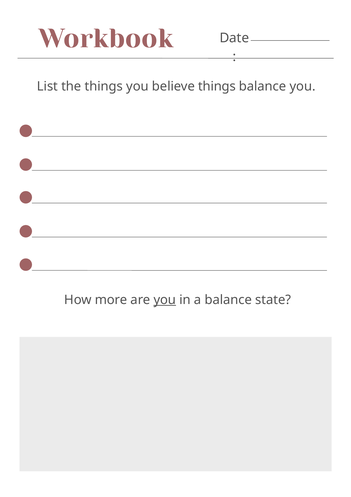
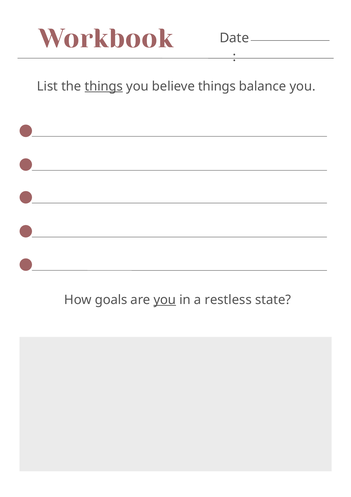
things at (104, 86) underline: none -> present
more: more -> goals
a balance: balance -> restless
